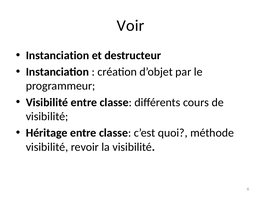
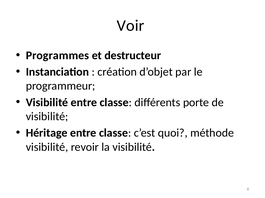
Instanciation at (58, 56): Instanciation -> Programmes
cours: cours -> porte
